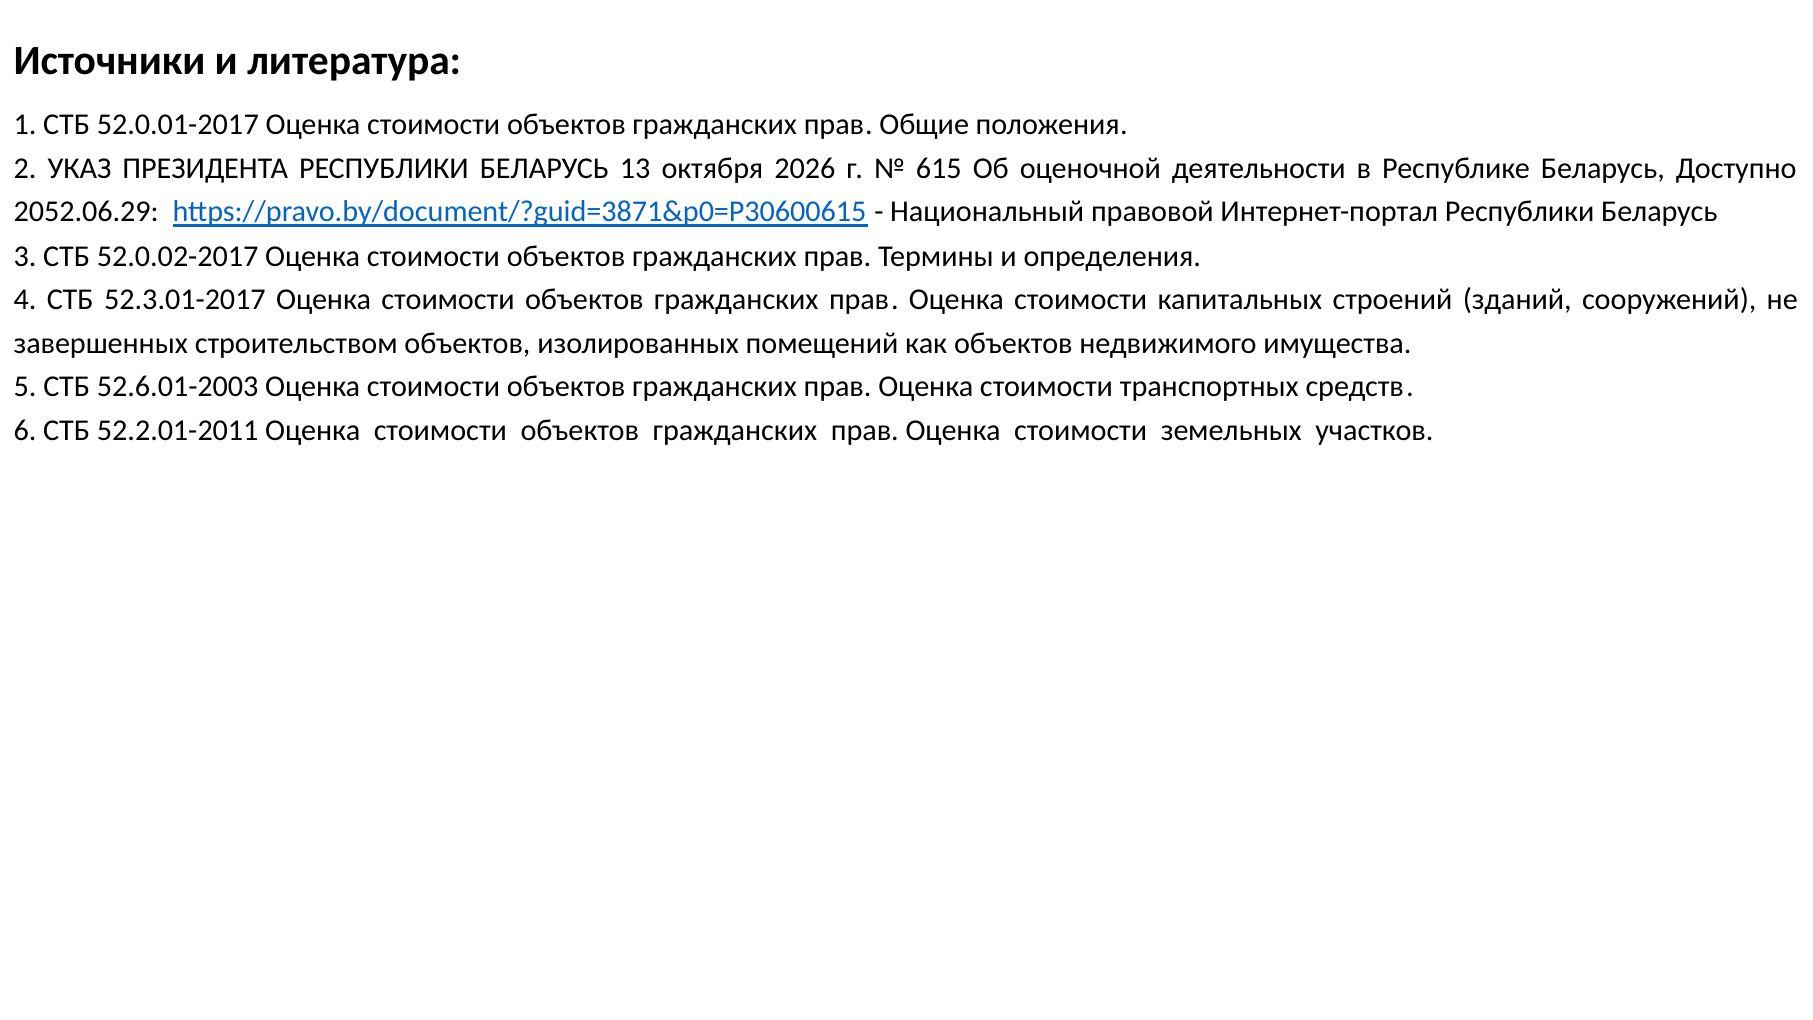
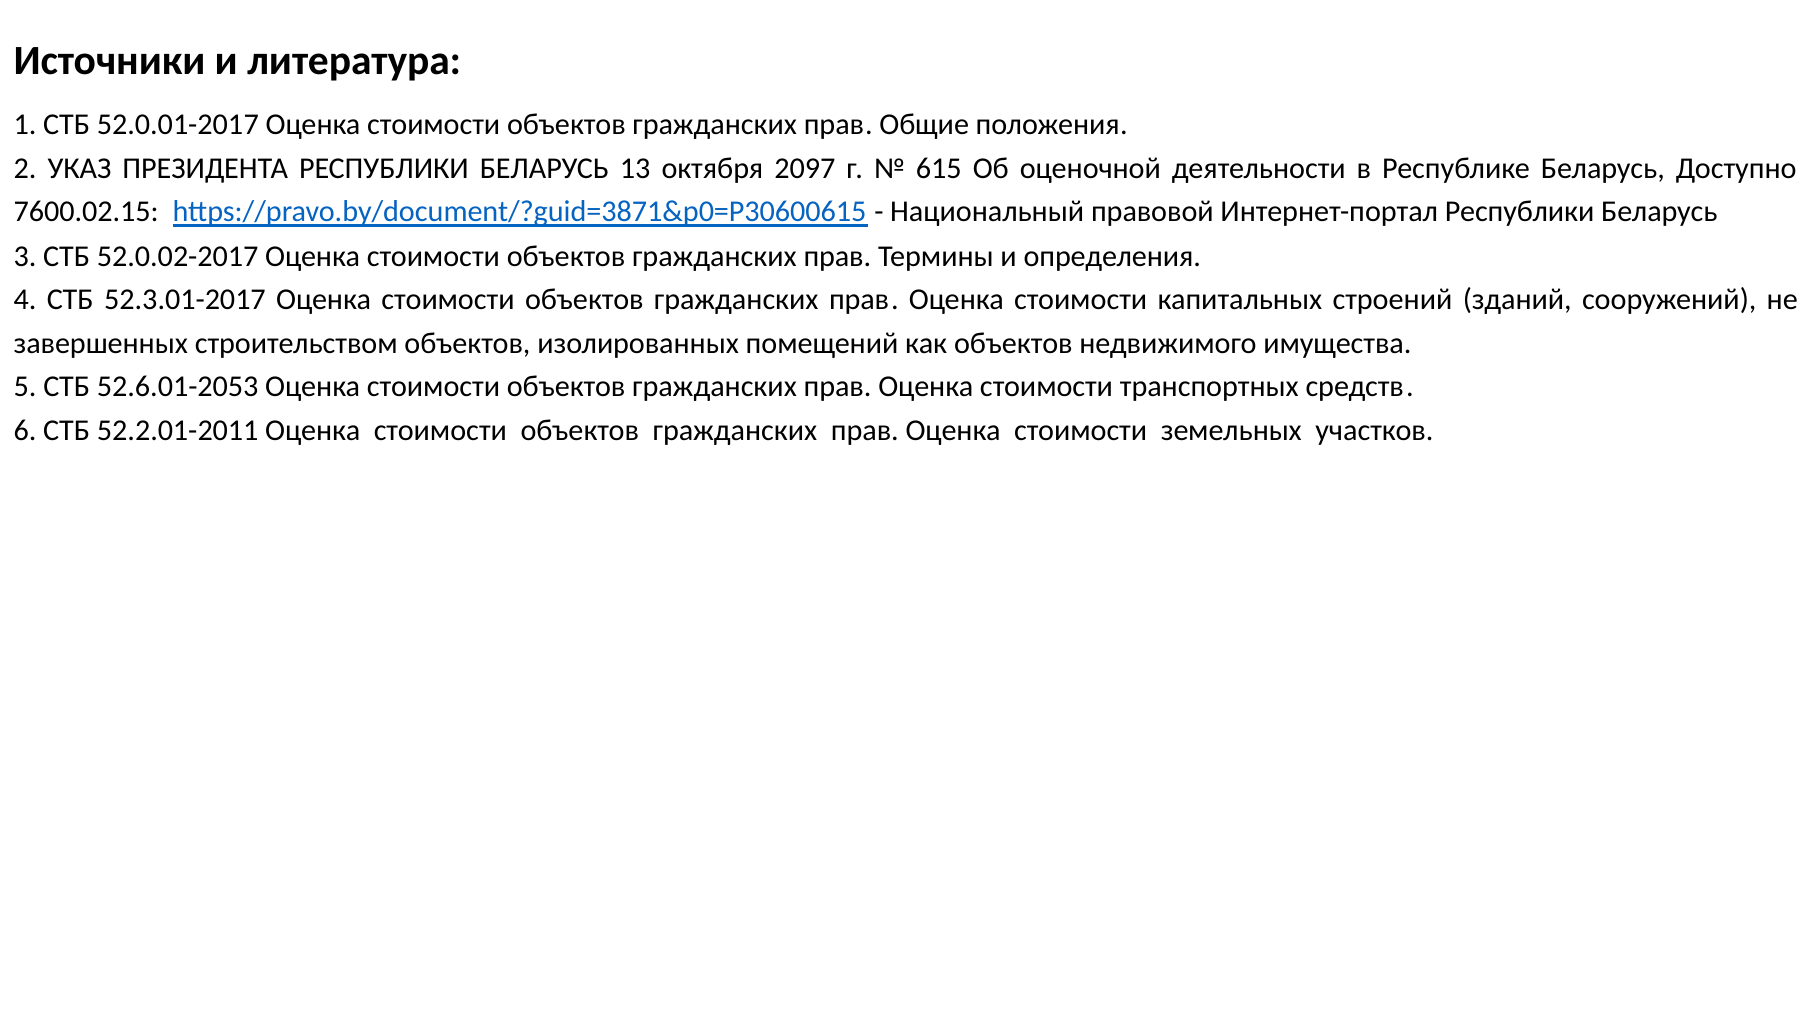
2026: 2026 -> 2097
2052.06.29: 2052.06.29 -> 7600.02.15
52.6.01-2003: 52.6.01-2003 -> 52.6.01-2053
